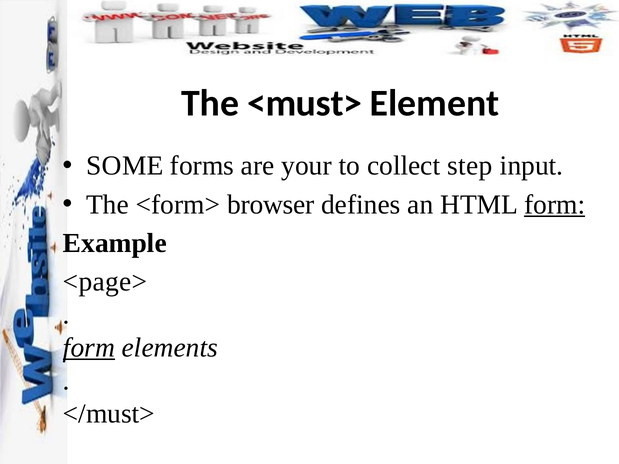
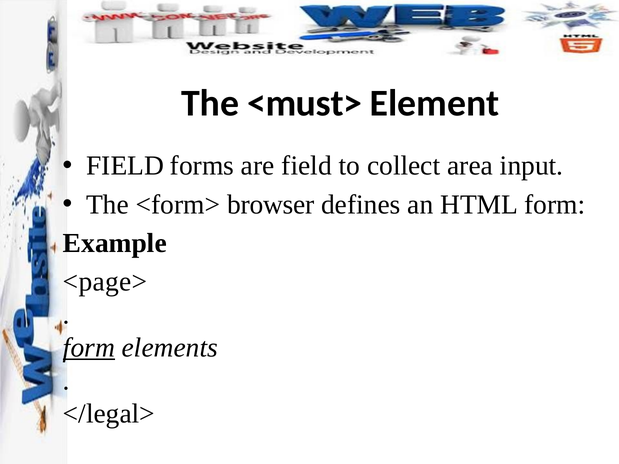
SOME at (125, 166): SOME -> FIELD
are your: your -> field
step: step -> area
form at (555, 205) underline: present -> none
</must>: </must> -> </legal>
